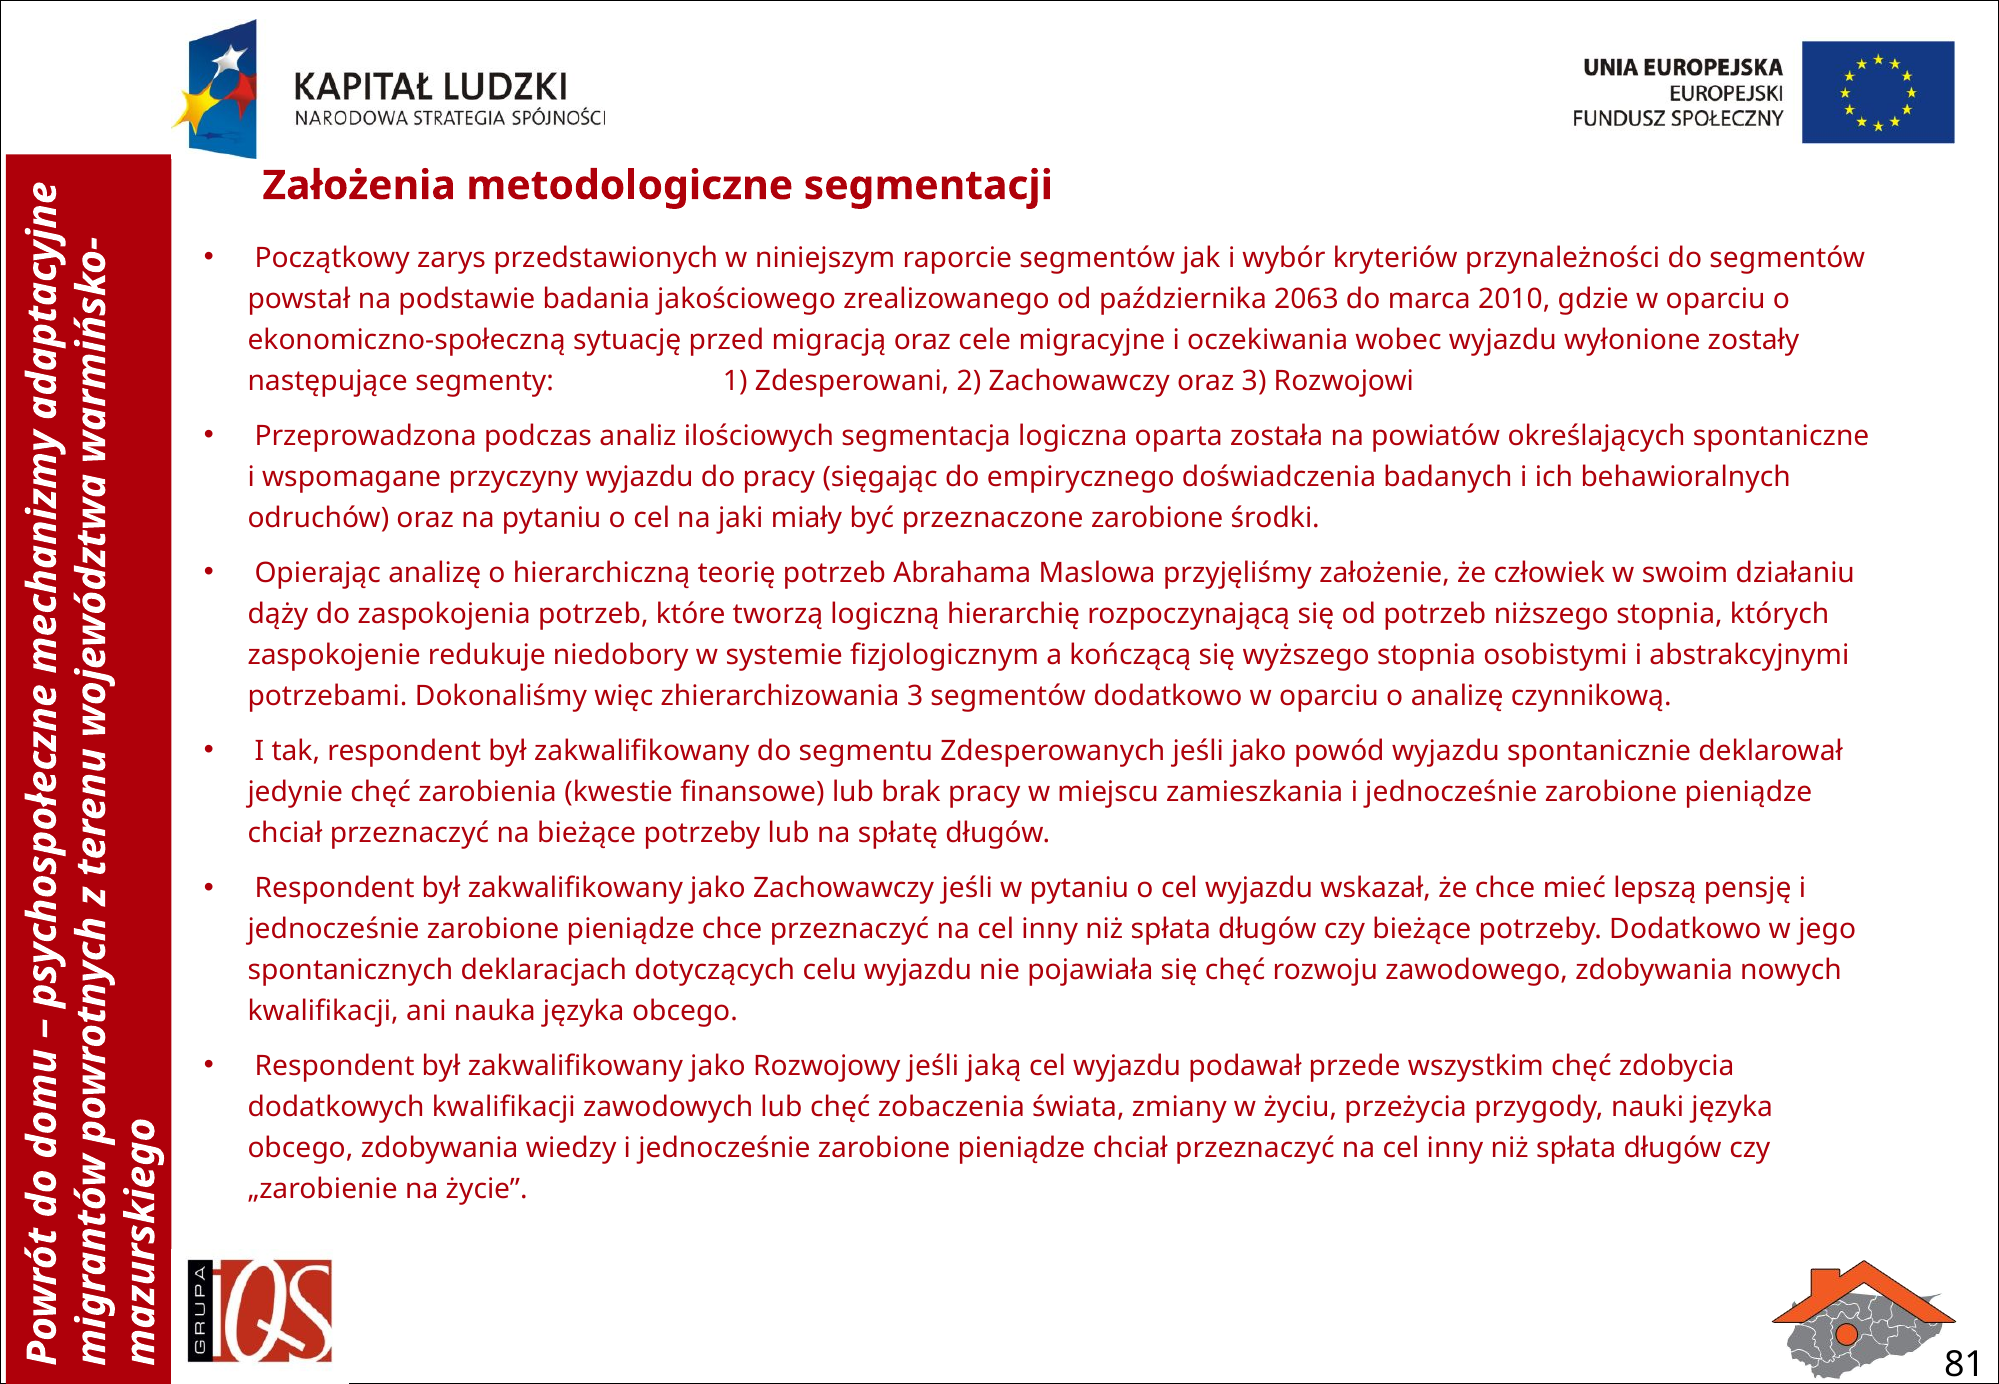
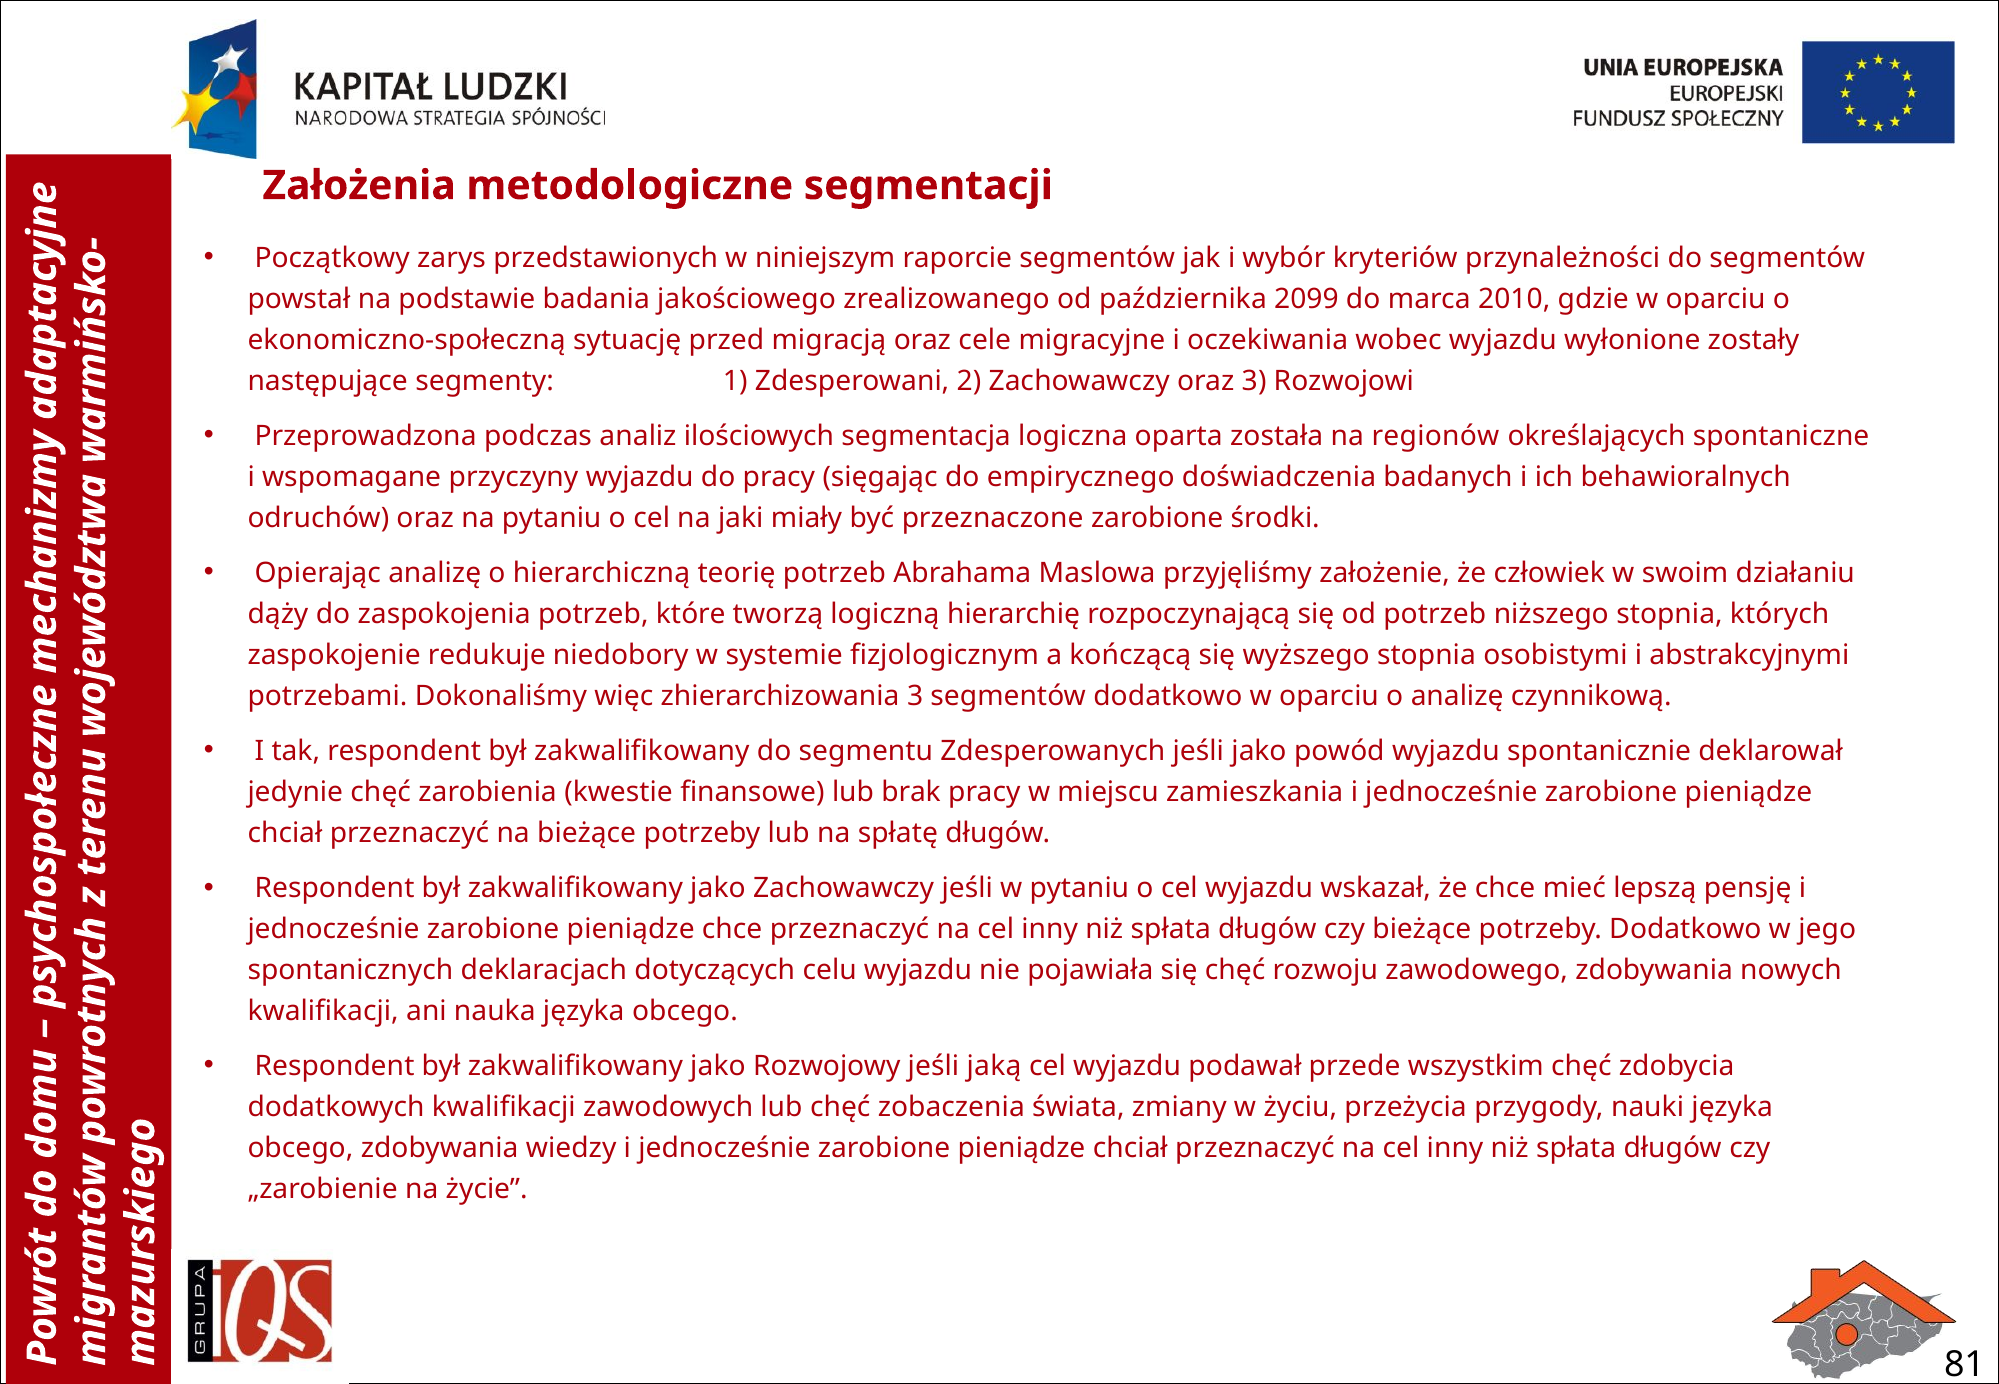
2063: 2063 -> 2099
powiatów: powiatów -> regionów
